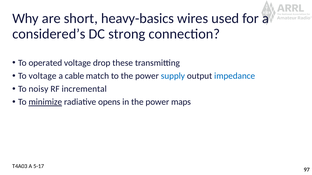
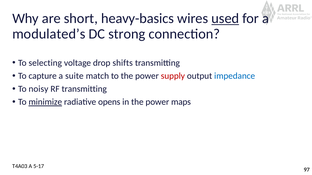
used underline: none -> present
considered’s: considered’s -> modulated’s
operated: operated -> selecting
these: these -> shifts
To voltage: voltage -> capture
cable: cable -> suite
supply colour: blue -> red
RF incremental: incremental -> transmitting
